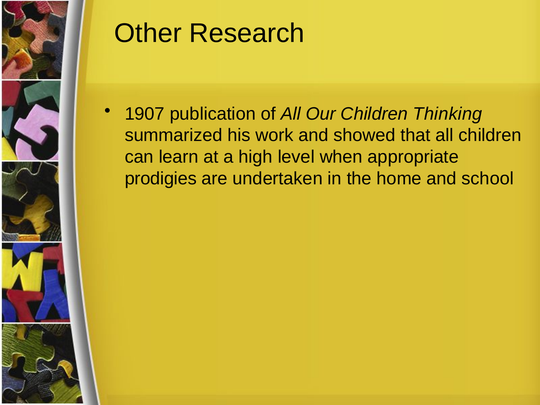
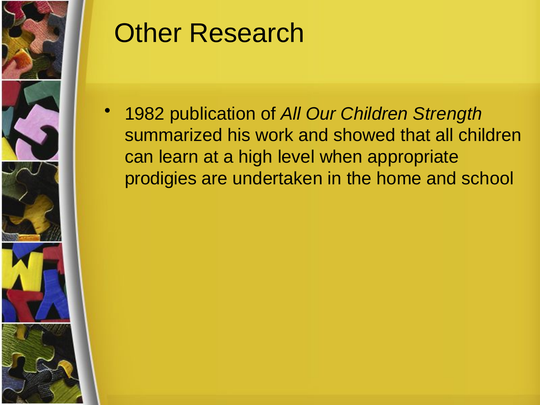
1907: 1907 -> 1982
Thinking: Thinking -> Strength
